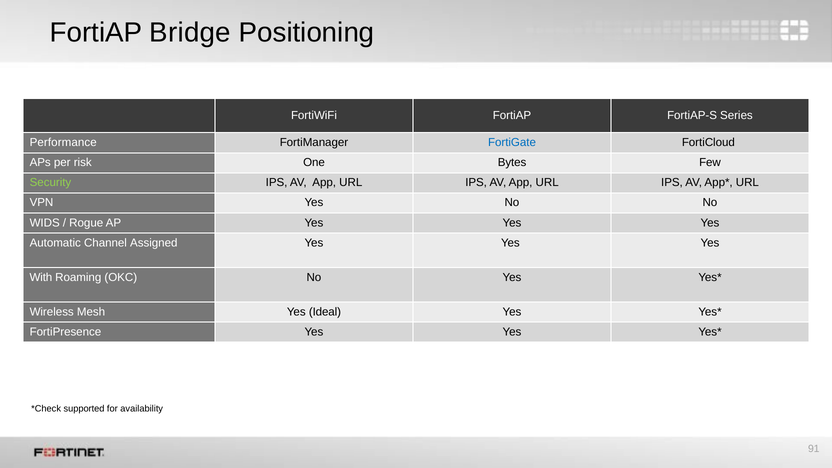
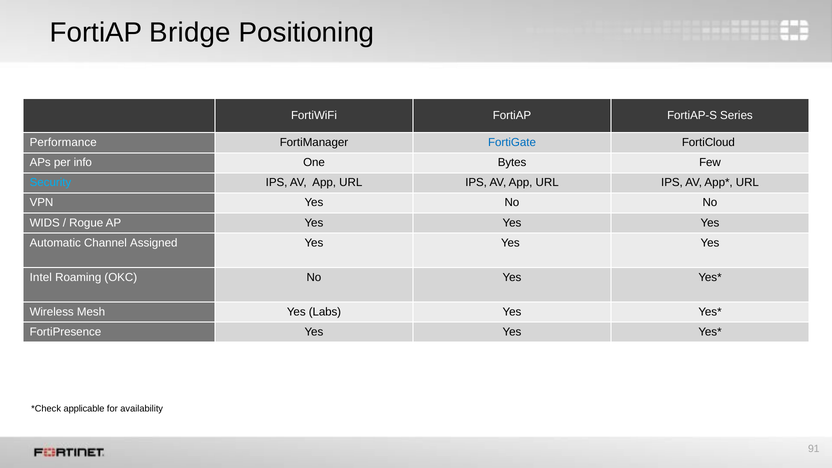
risk: risk -> info
Security colour: light green -> light blue
With: With -> Intel
Ideal: Ideal -> Labs
supported: supported -> applicable
